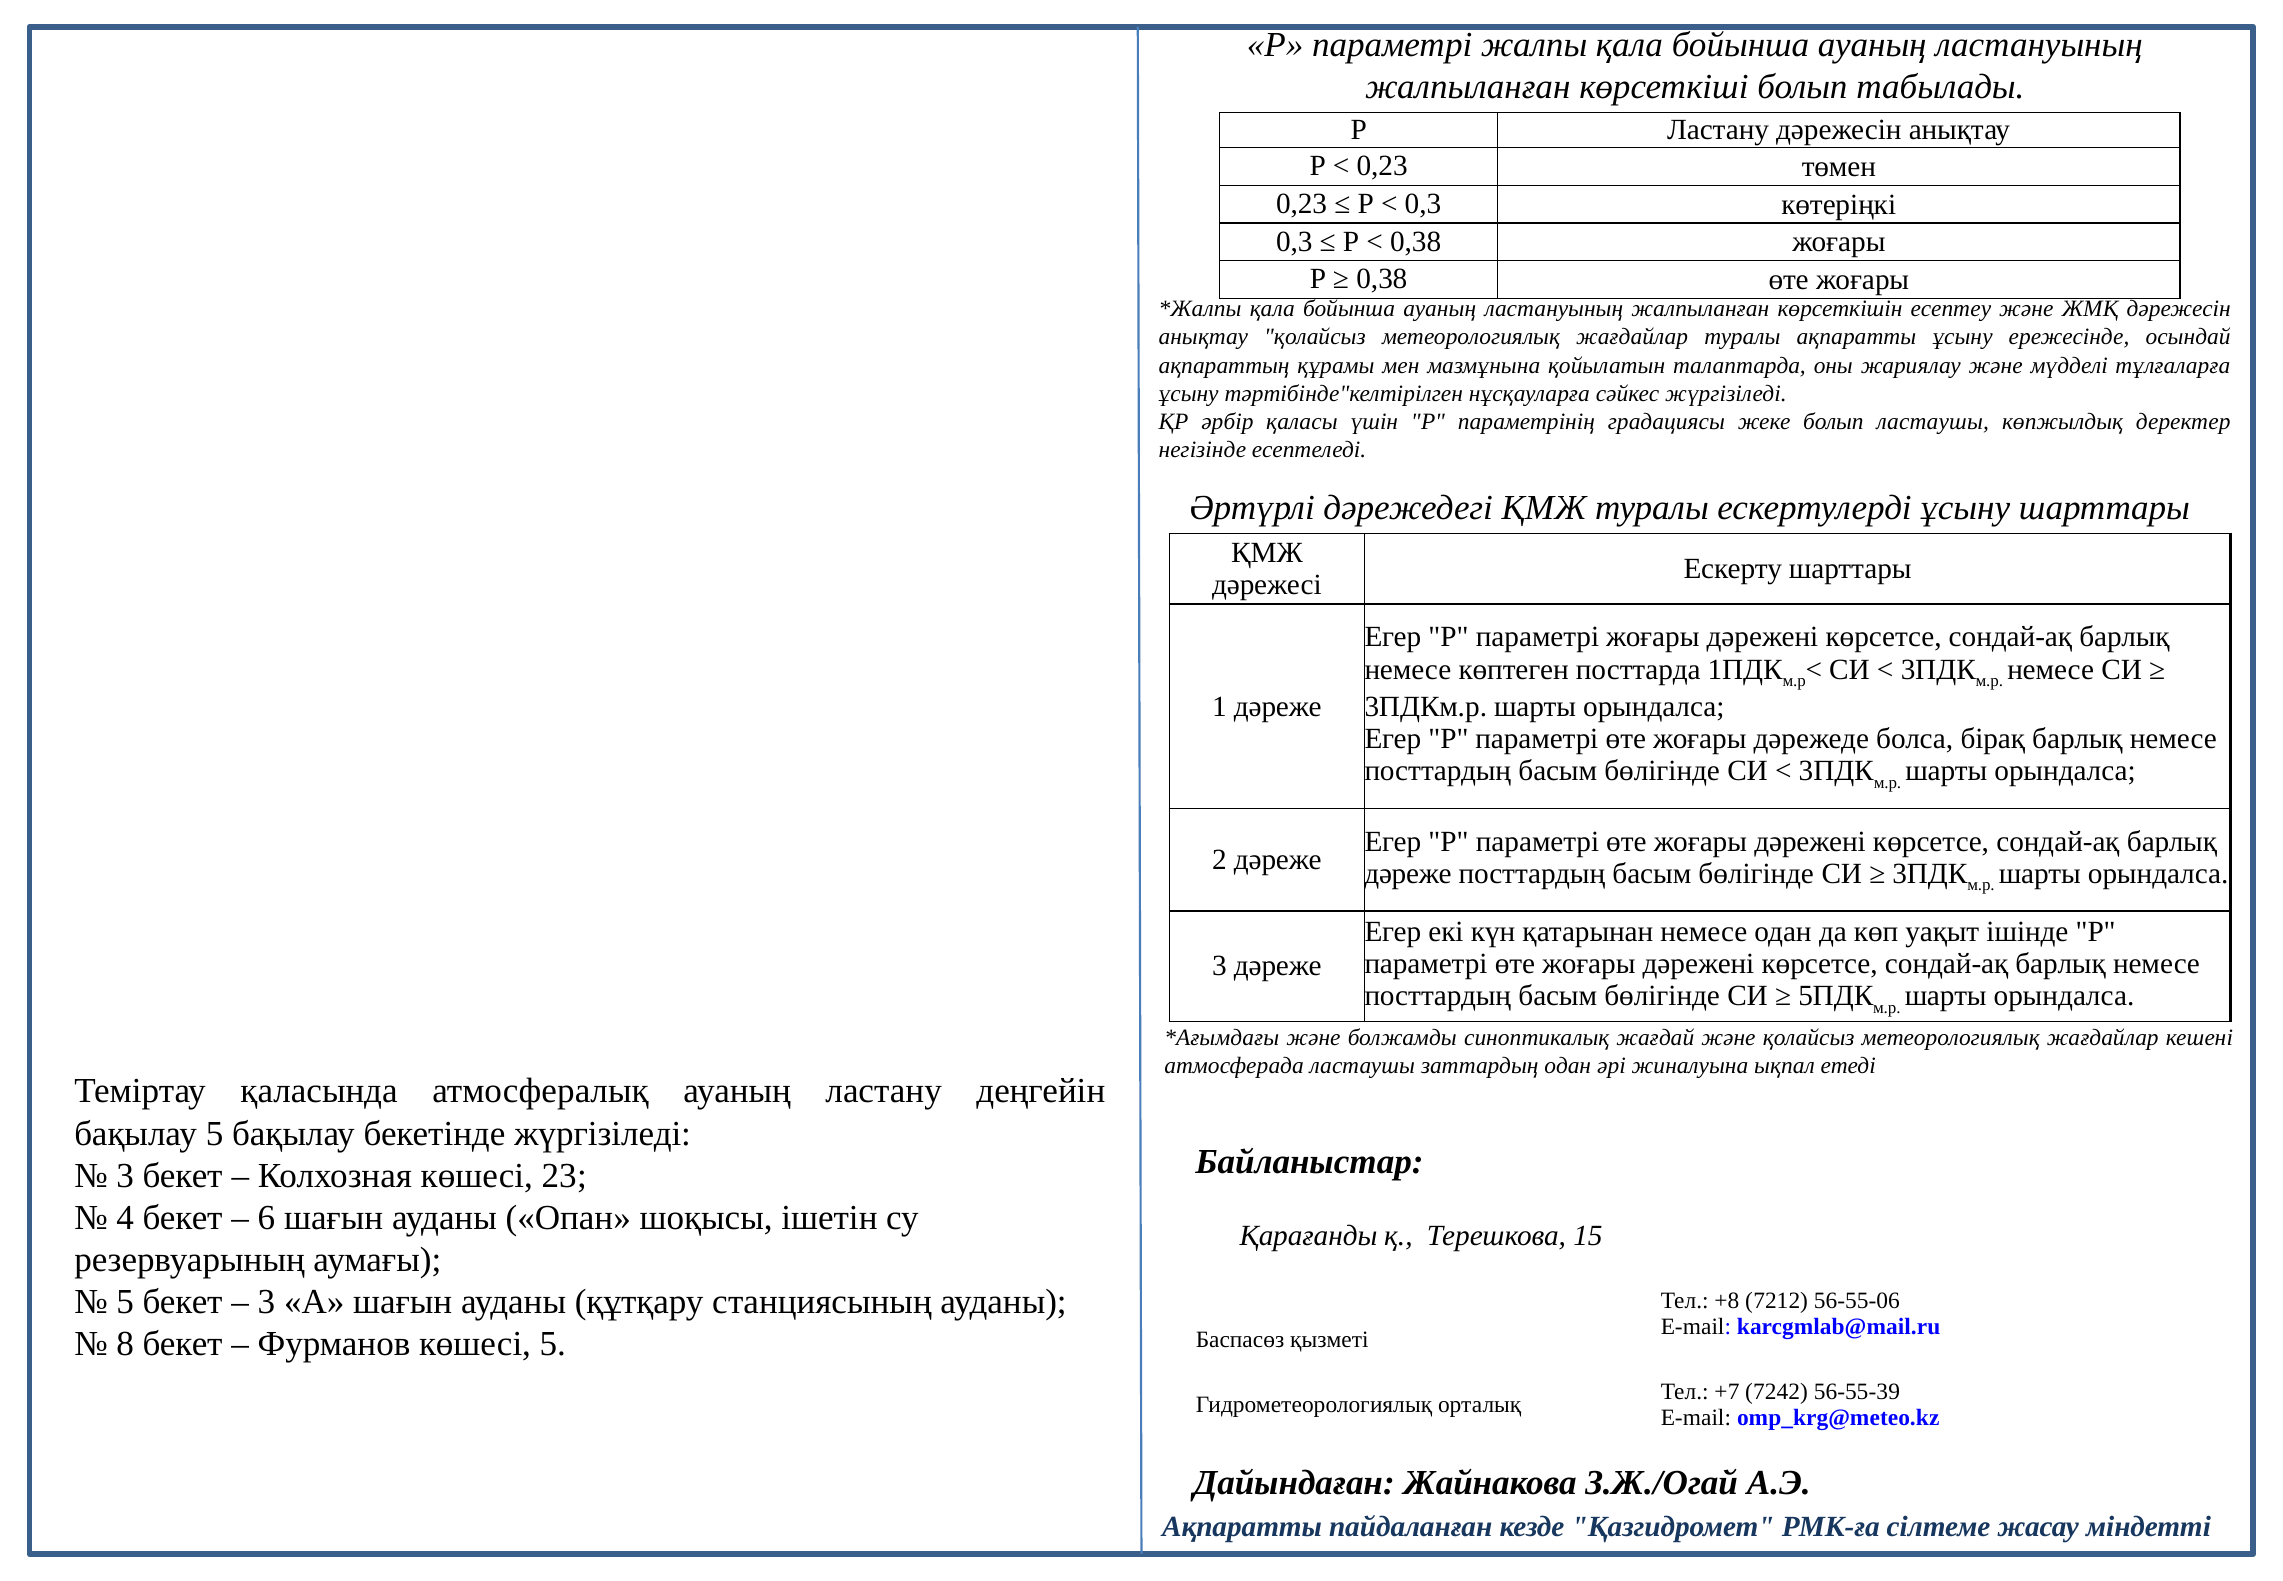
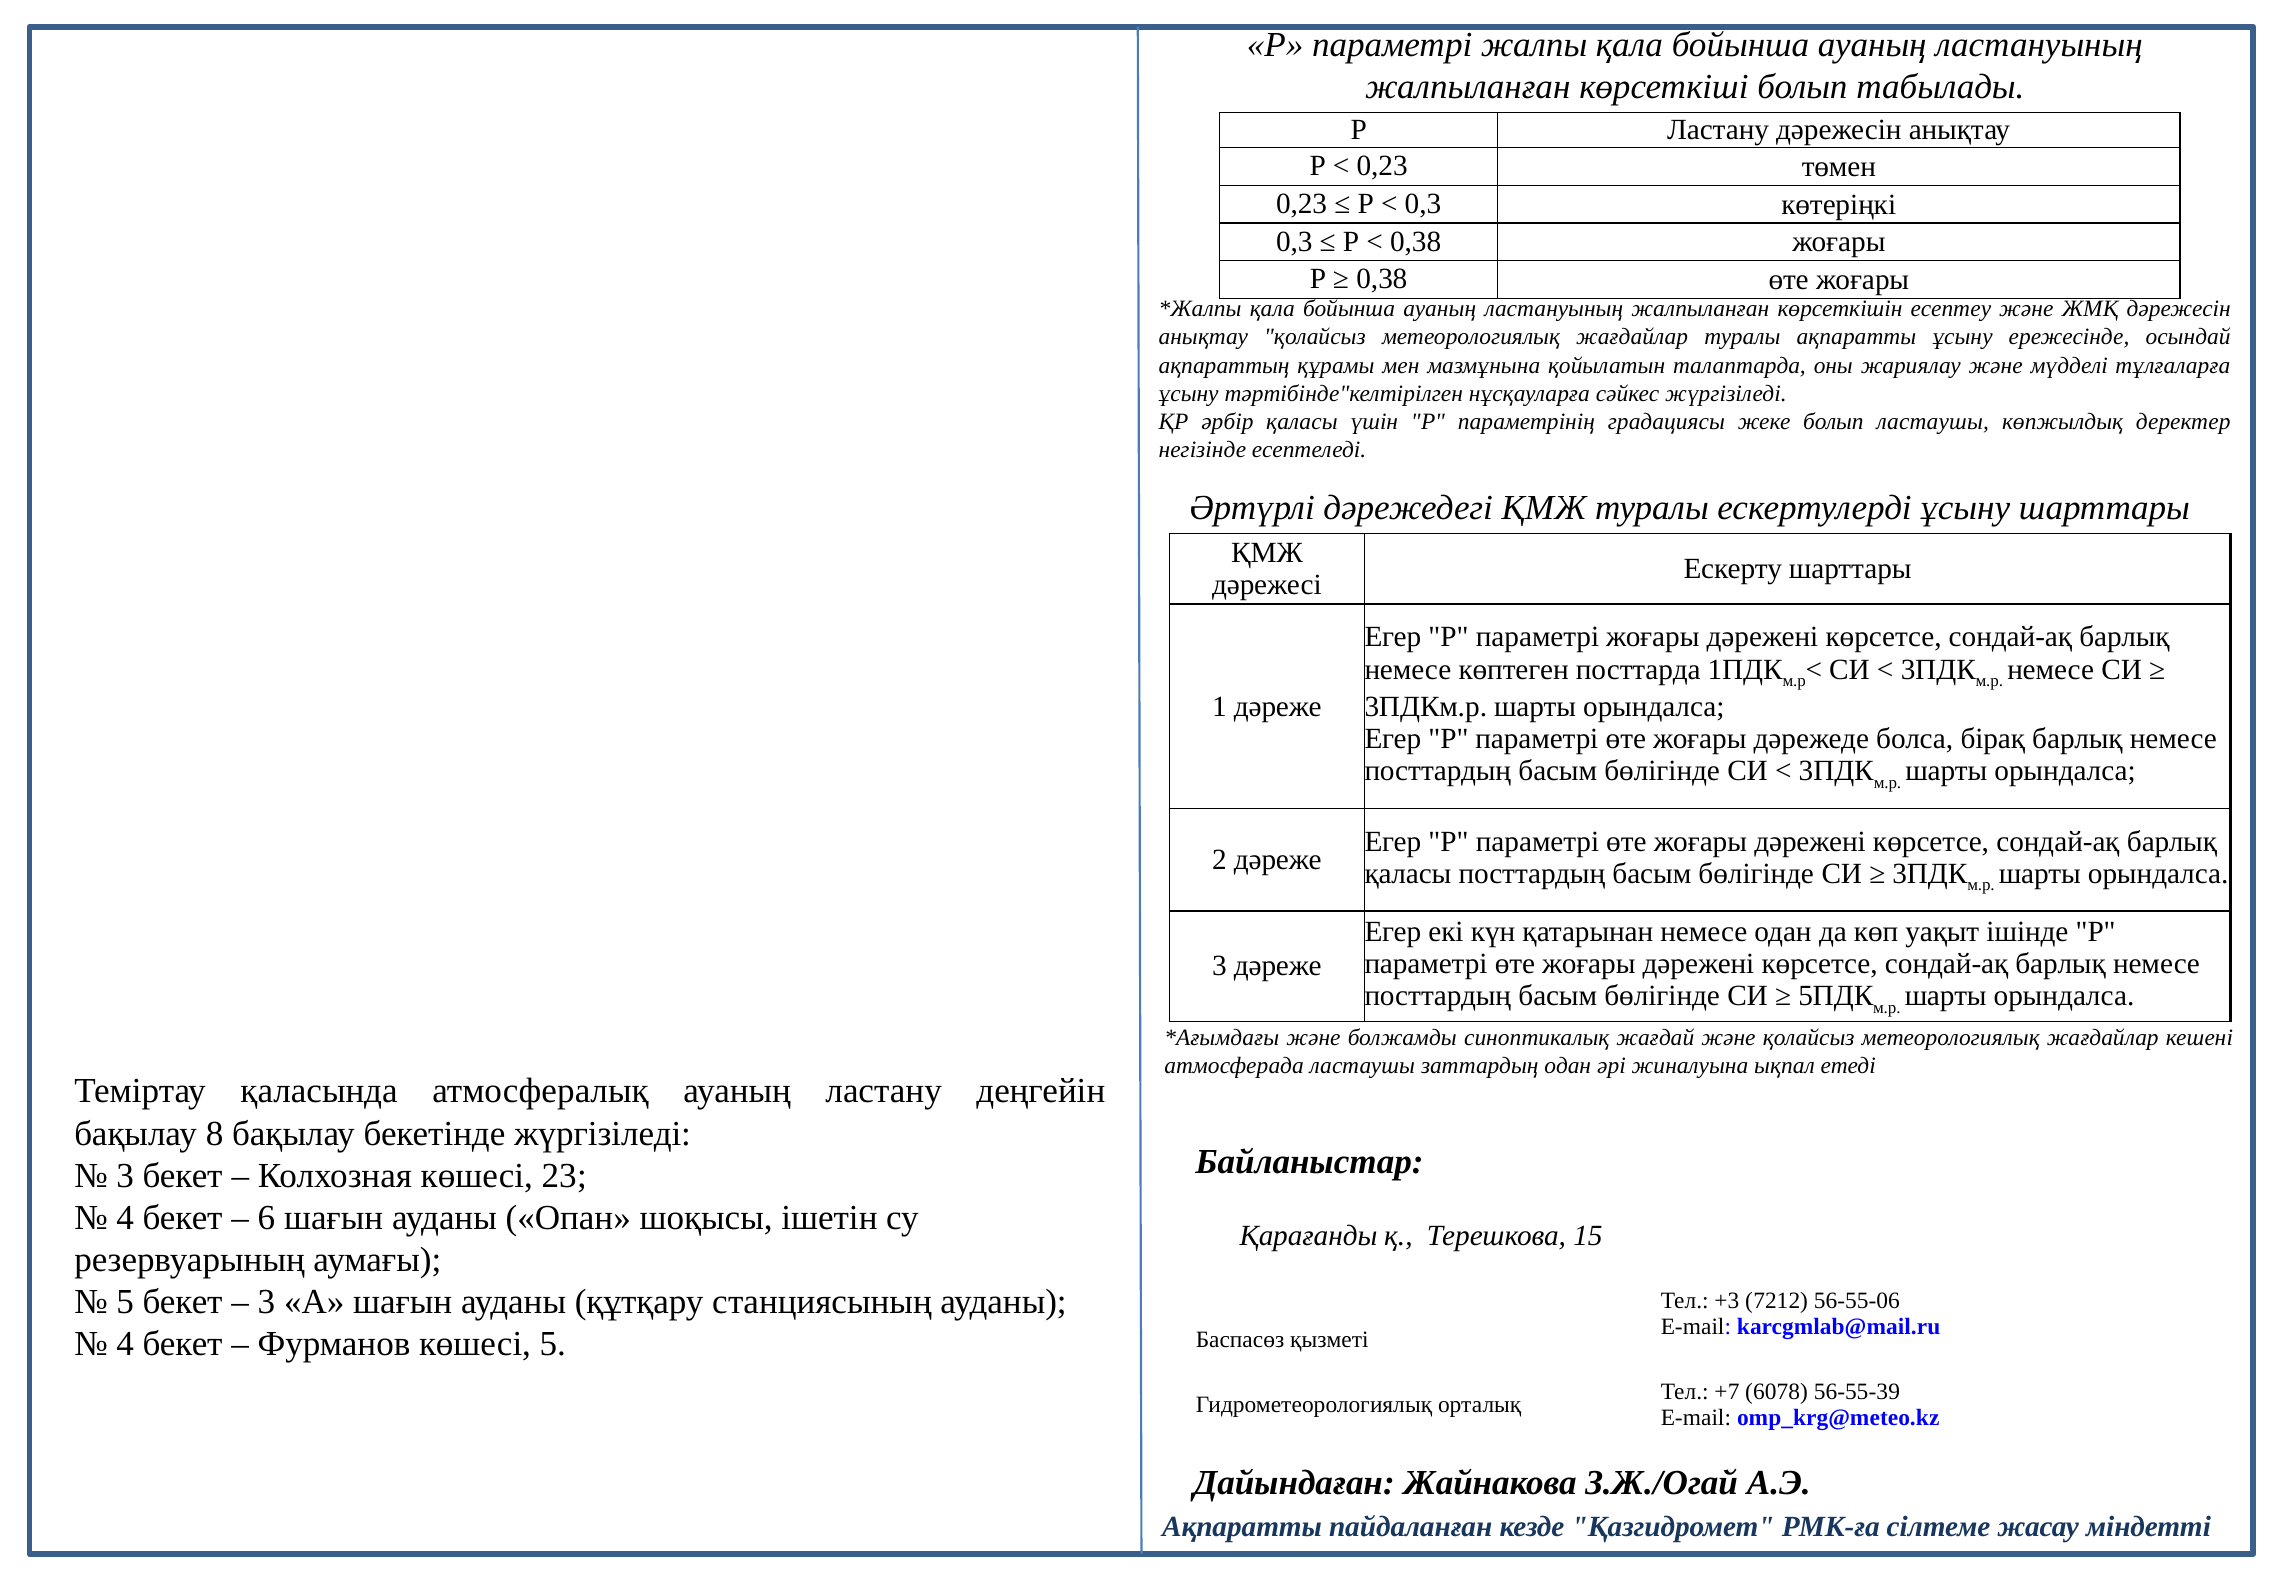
дәреже at (1408, 873): дәреже -> қаласы
бақылау 5: 5 -> 8
+8: +8 -> +3
8 at (125, 1344): 8 -> 4
7242: 7242 -> 6078
